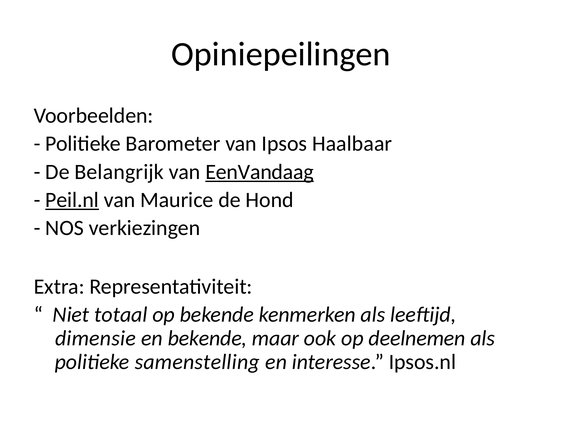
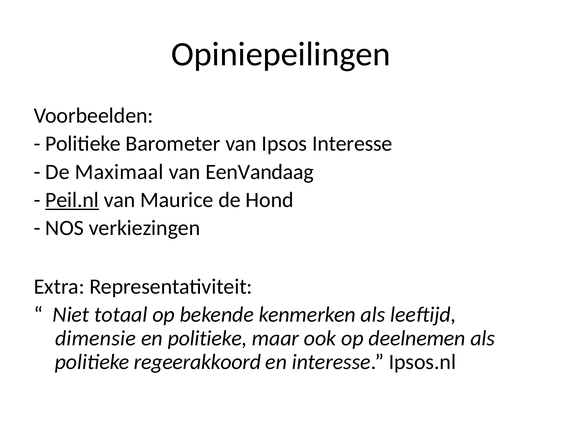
Ipsos Haalbaar: Haalbaar -> Interesse
Belangrijk: Belangrijk -> Maximaal
EenVandaag underline: present -> none
en bekende: bekende -> politieke
samenstelling: samenstelling -> regeerakkoord
